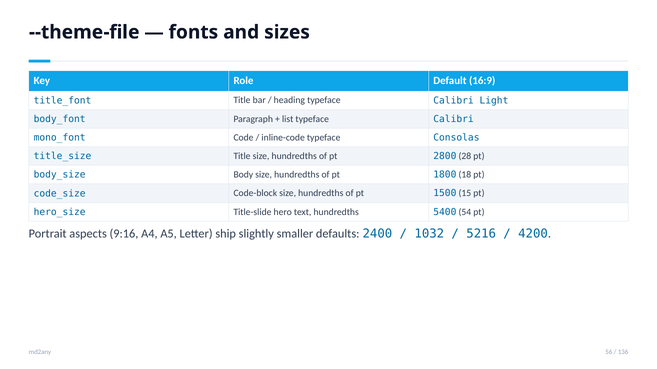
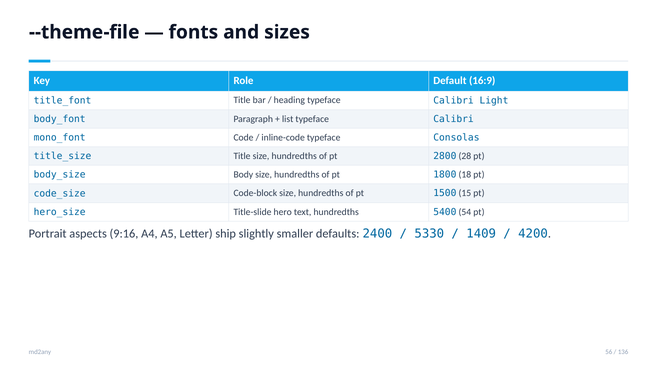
1032: 1032 -> 5330
5216: 5216 -> 1409
